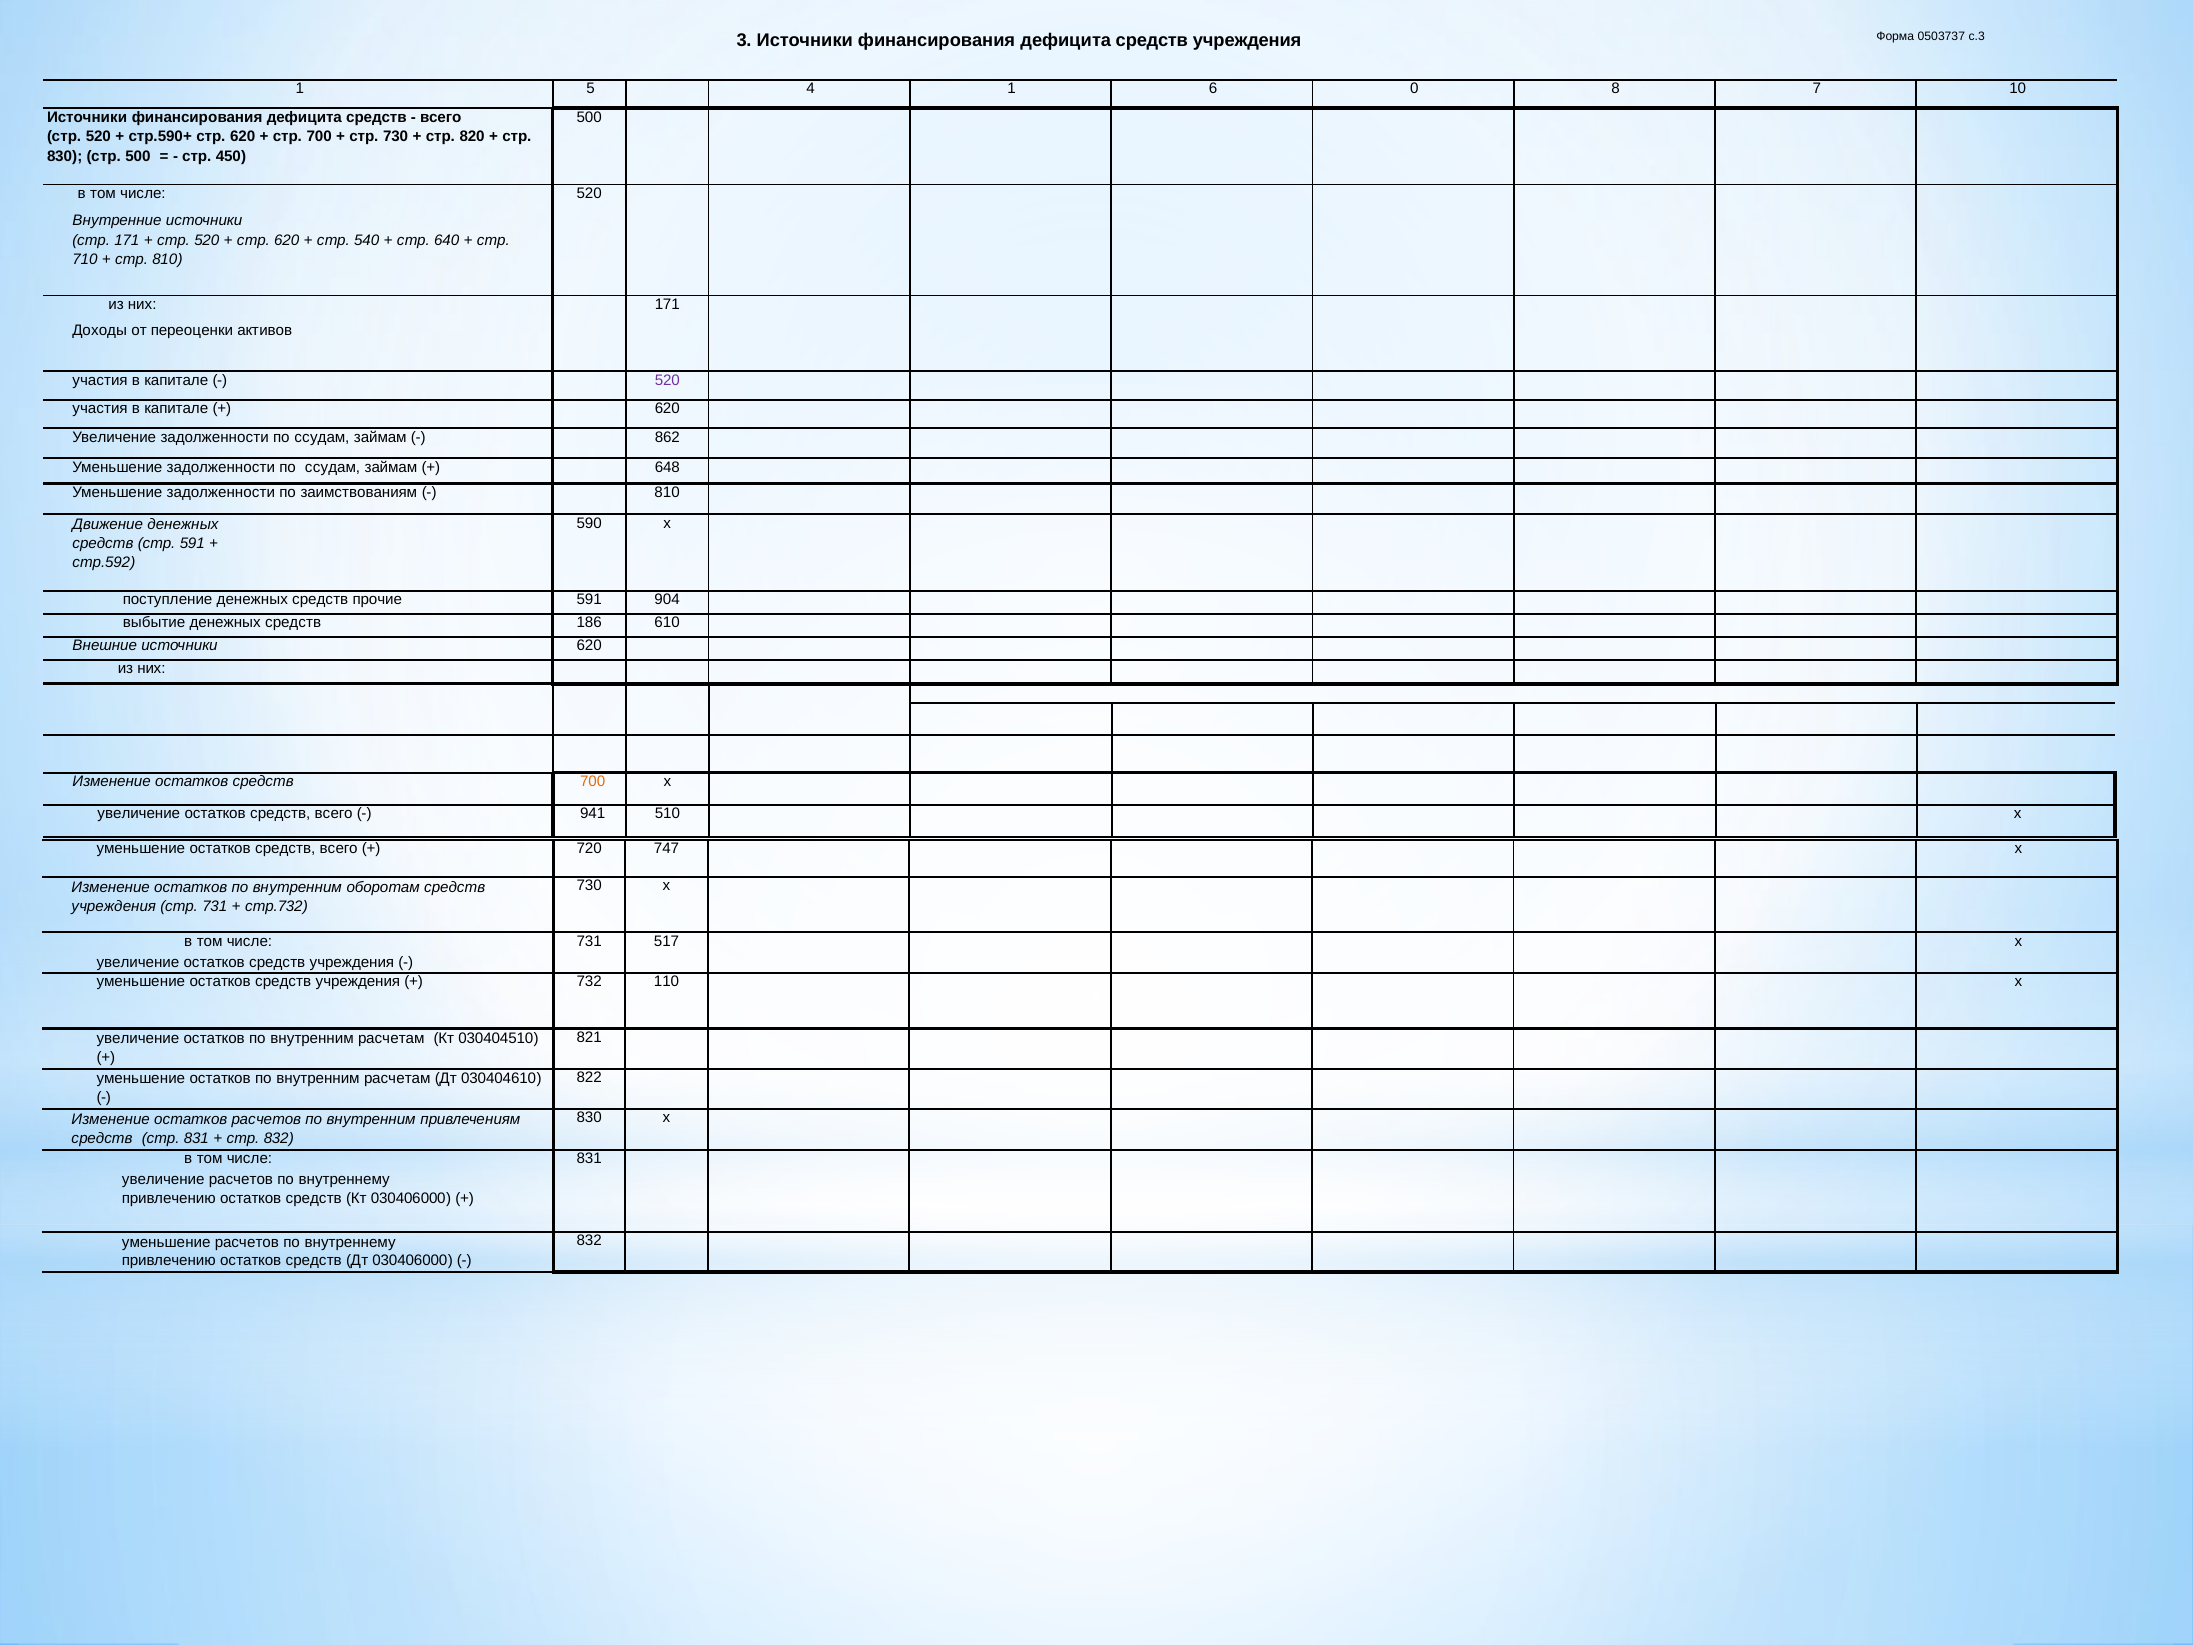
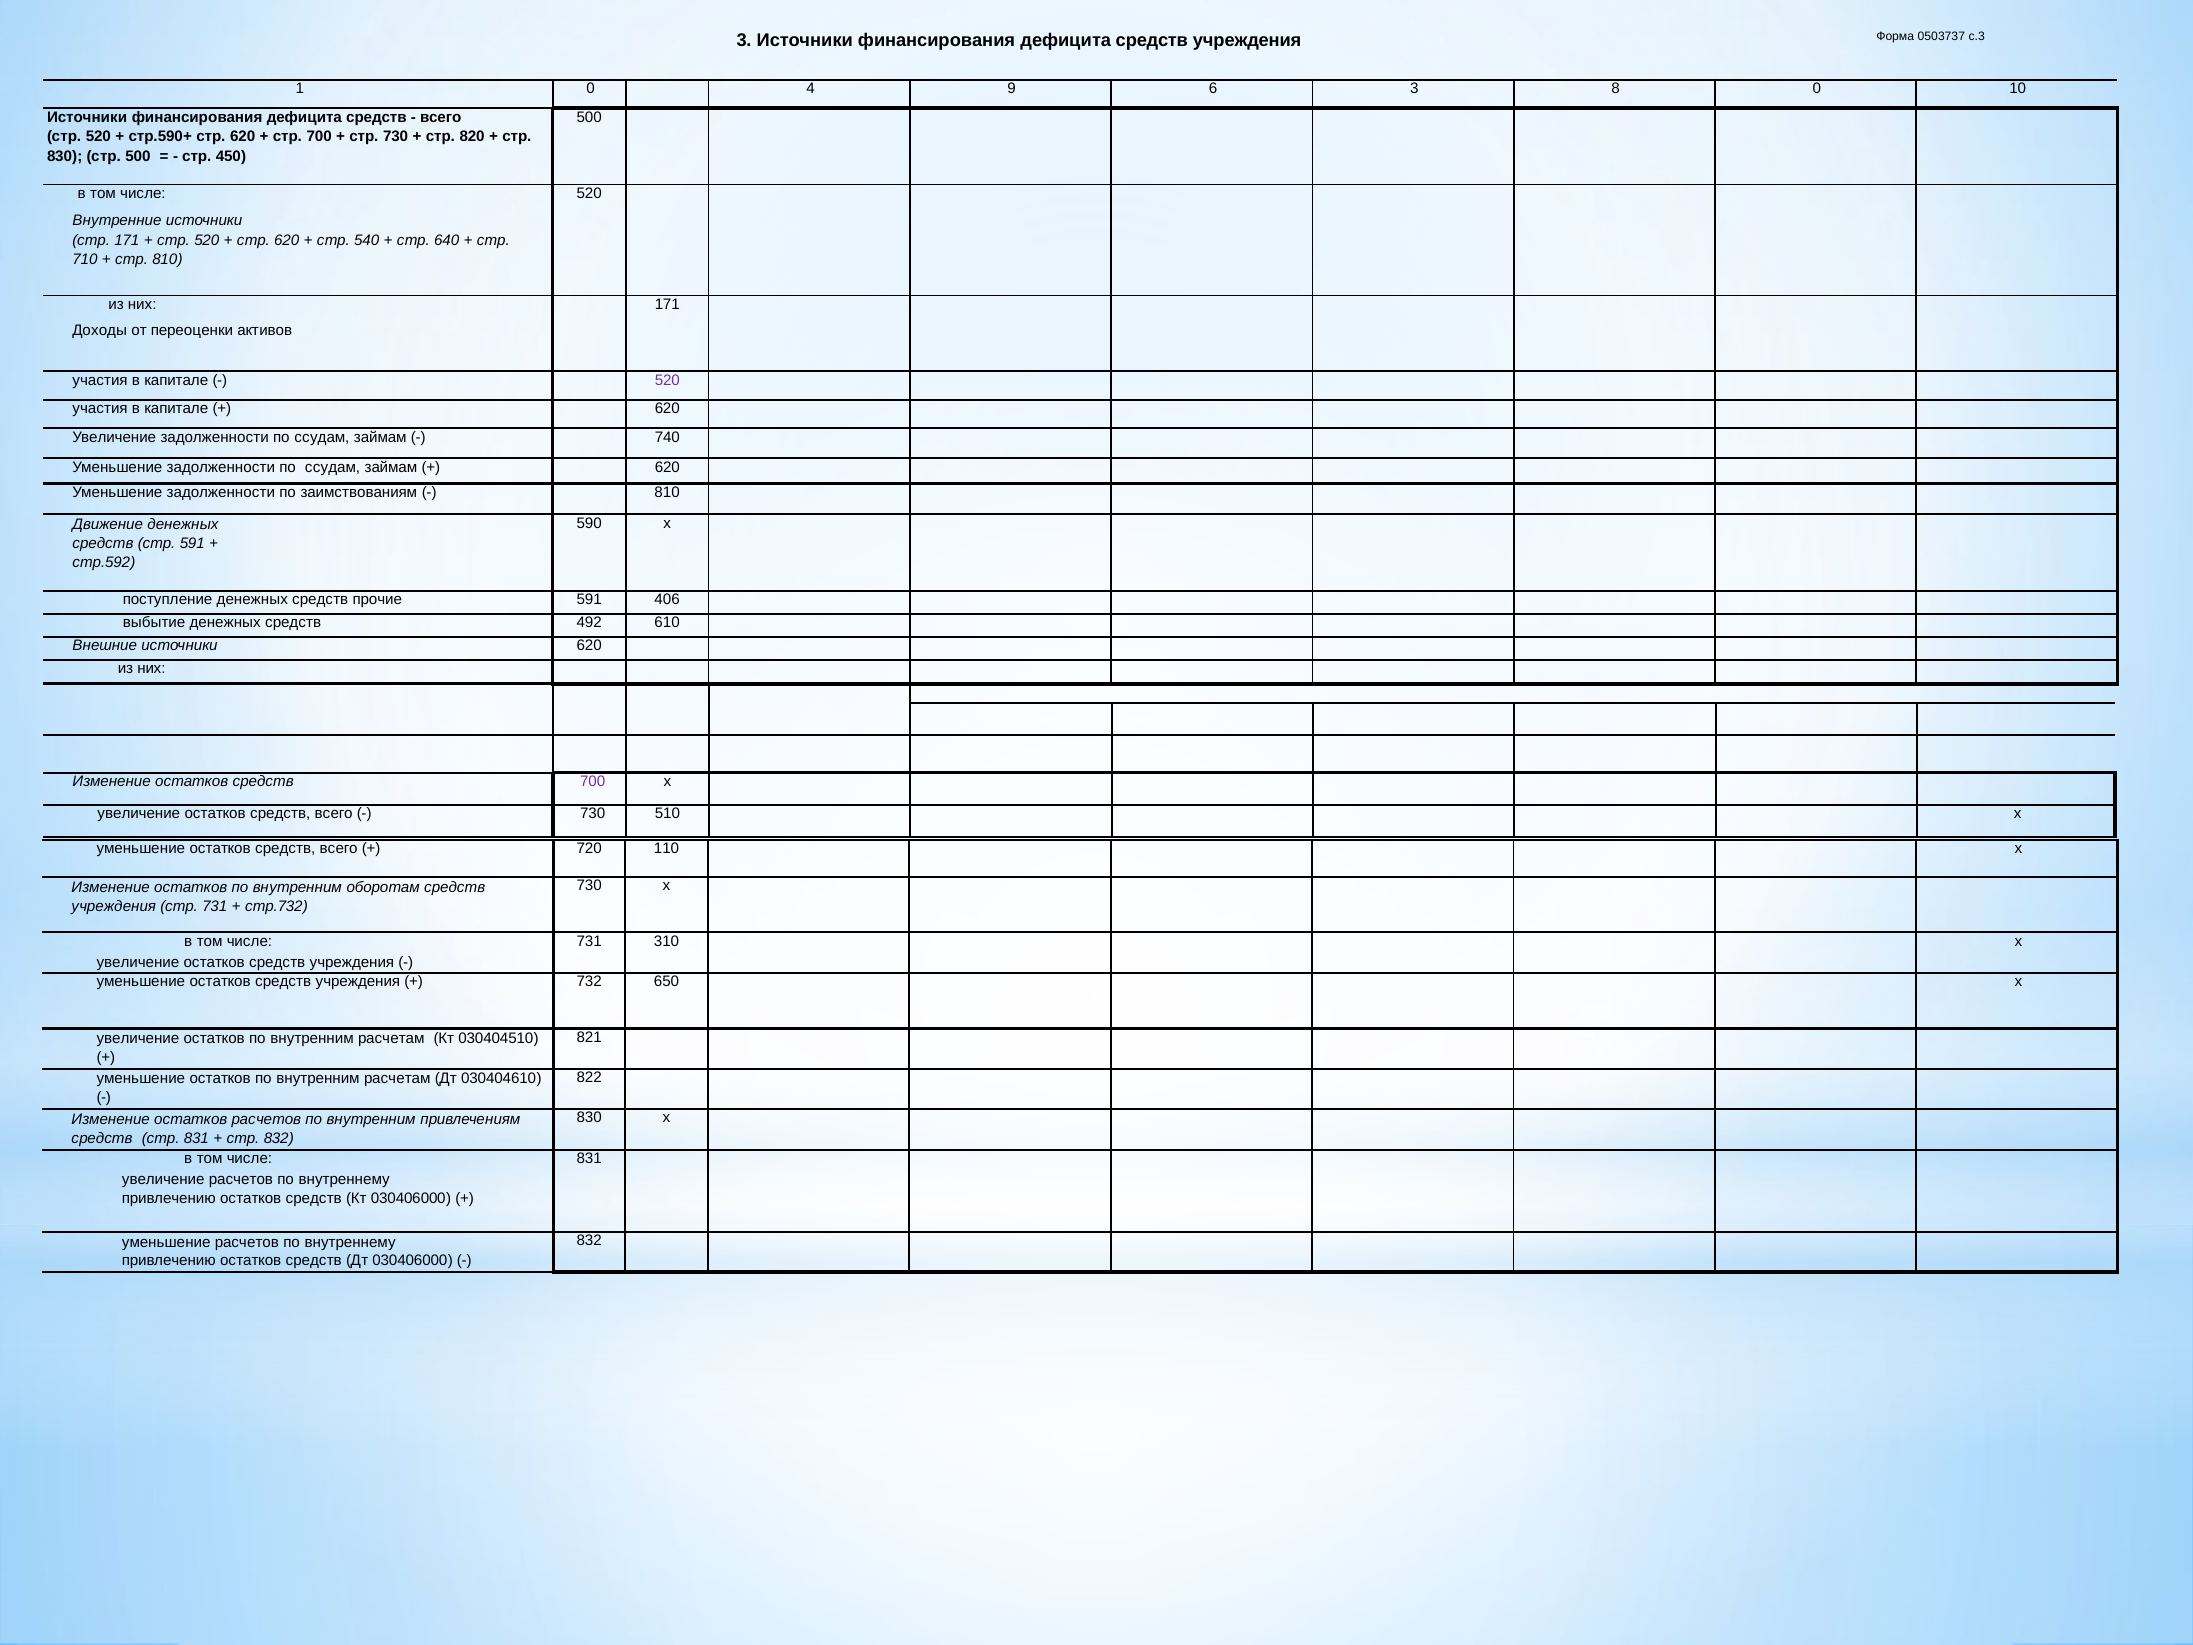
1 5: 5 -> 0
4 1: 1 -> 9
6 0: 0 -> 3
8 7: 7 -> 0
862: 862 -> 740
648 at (667, 467): 648 -> 620
904: 904 -> 406
186: 186 -> 492
700 at (593, 781) colour: orange -> purple
941 at (593, 814): 941 -> 730
747: 747 -> 110
517: 517 -> 310
110: 110 -> 650
